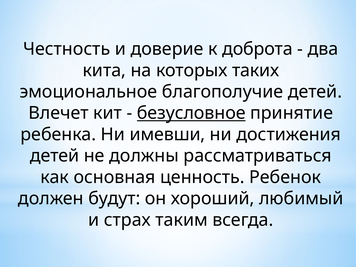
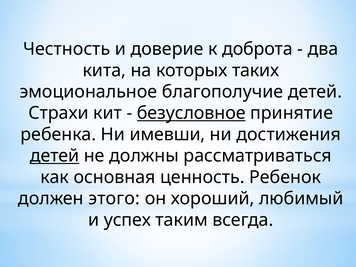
Влечет: Влечет -> Страхи
детей at (55, 156) underline: none -> present
будут: будут -> этого
страх: страх -> успех
